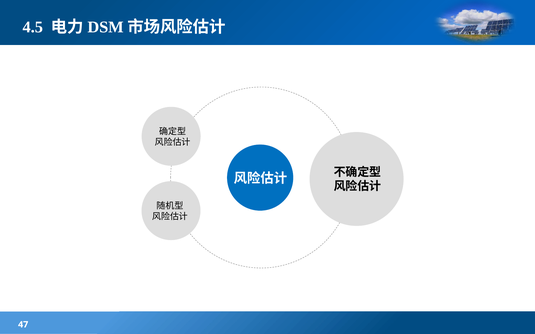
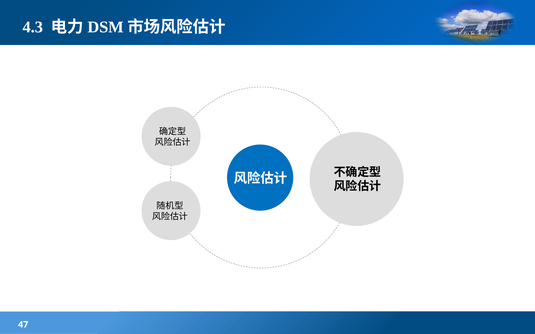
4.5: 4.5 -> 4.3
